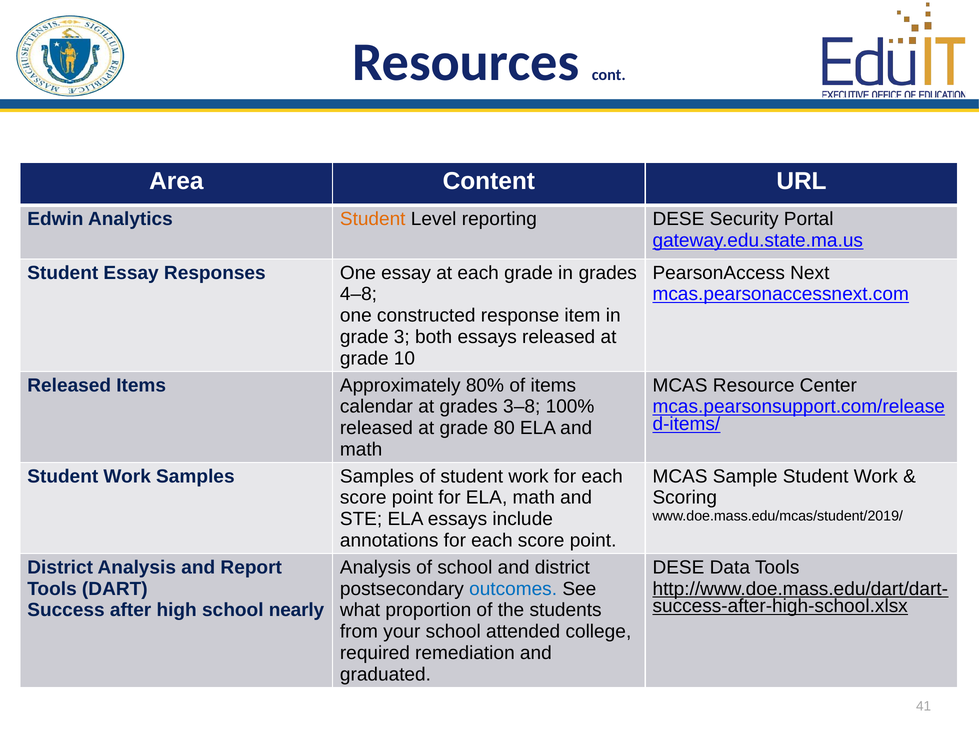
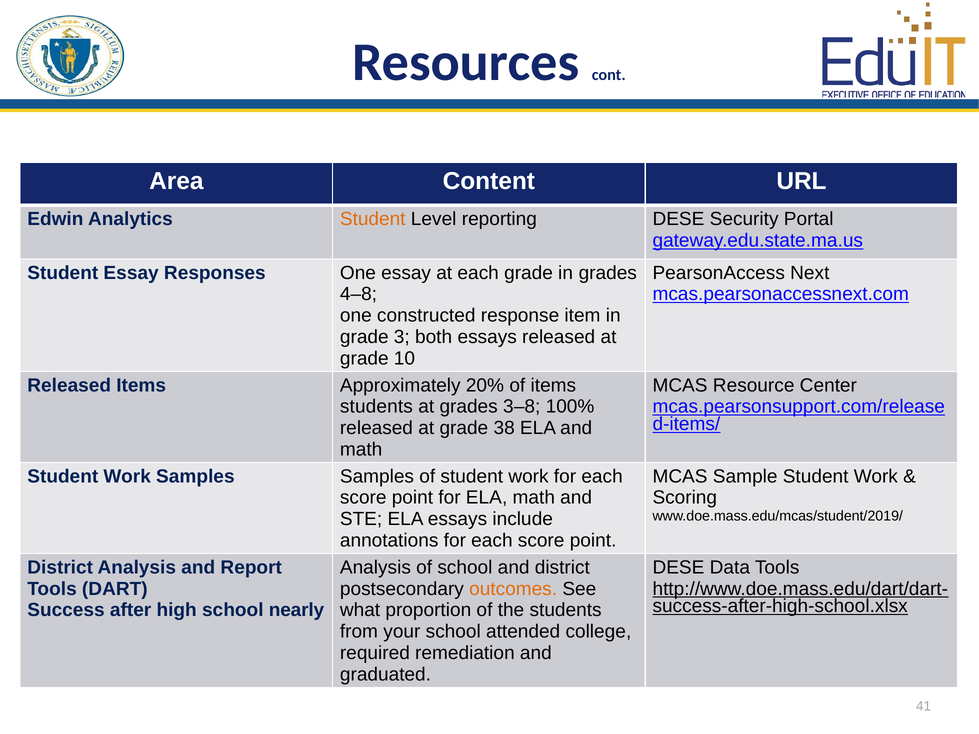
80%: 80% -> 20%
calendar at (376, 407): calendar -> students
80: 80 -> 38
outcomes colour: blue -> orange
